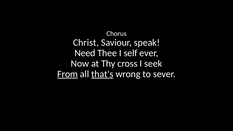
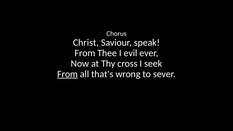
Need at (85, 53): Need -> From
self: self -> evil
that's underline: present -> none
